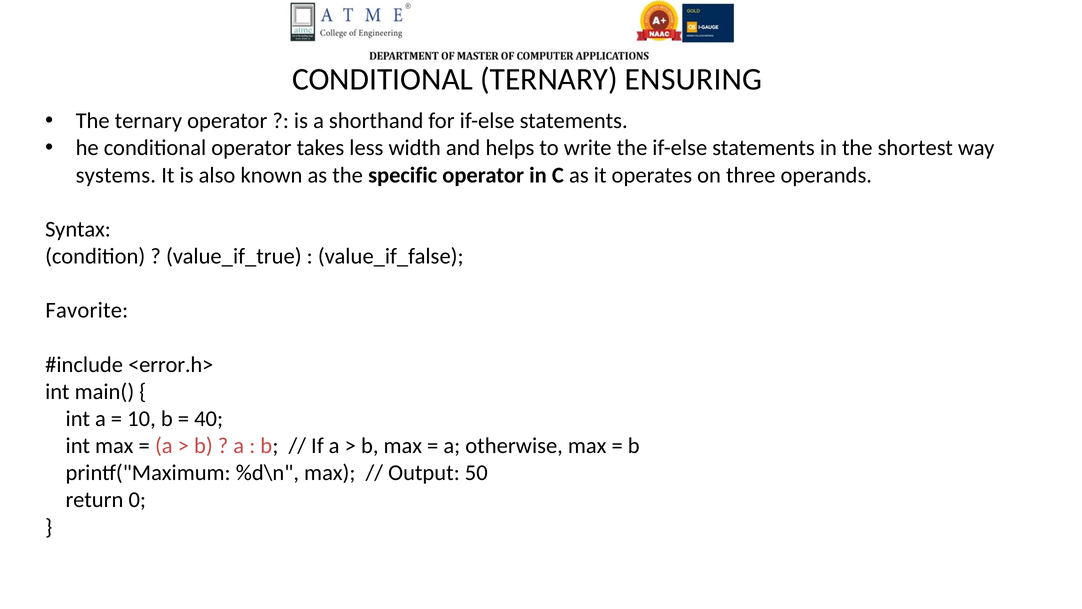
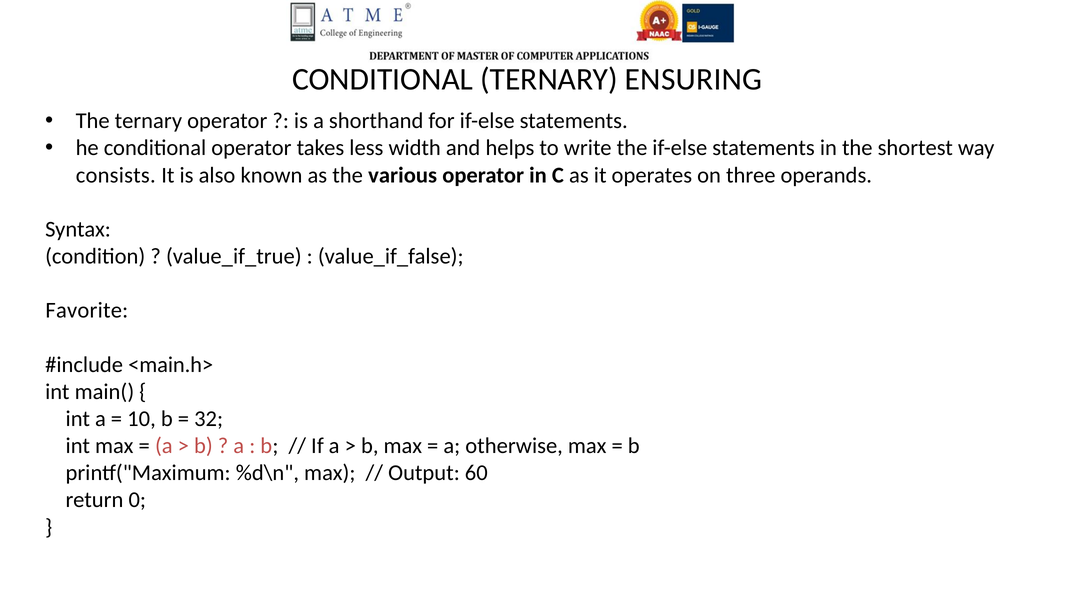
systems: systems -> consists
specific: specific -> various
<error.h>: <error.h> -> <main.h>
40: 40 -> 32
50: 50 -> 60
